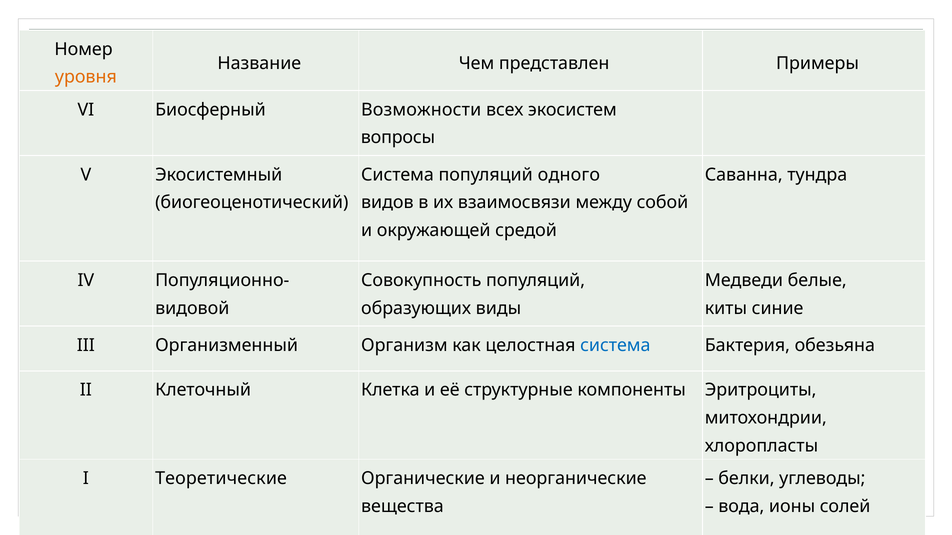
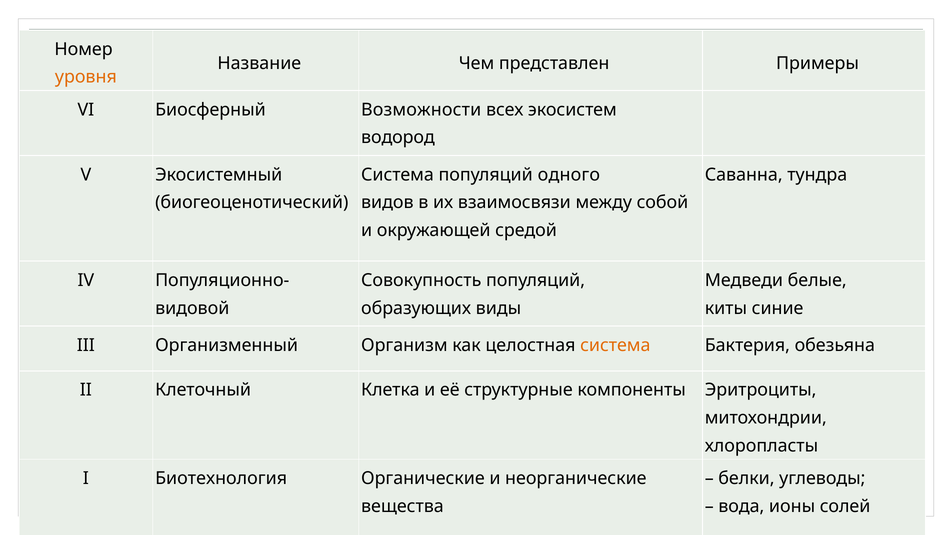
вопросы: вопросы -> водород
система at (615, 346) colour: blue -> orange
Теоретические: Теоретические -> Биотехнология
